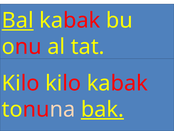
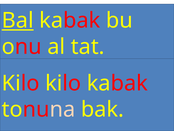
bak underline: present -> none
